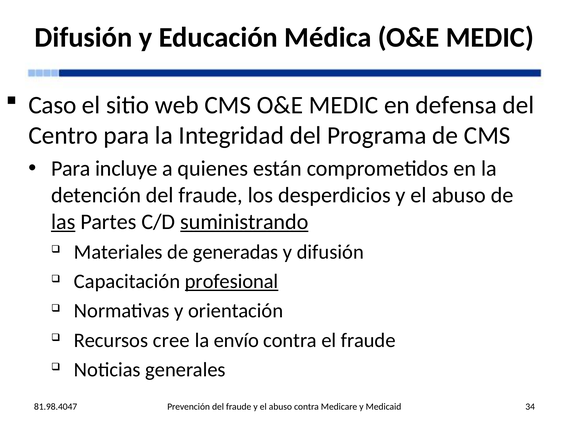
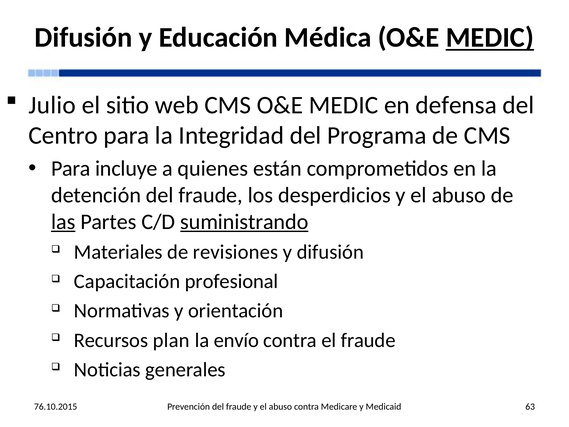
MEDIC at (490, 38) underline: none -> present
Caso: Caso -> Julio
generadas: generadas -> revisiones
profesional underline: present -> none
cree: cree -> plan
81.98.4047: 81.98.4047 -> 76.10.2015
34: 34 -> 63
